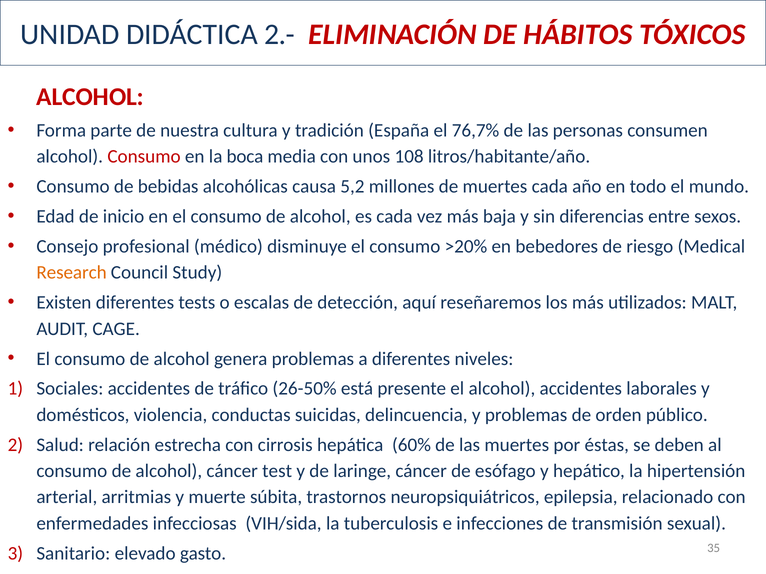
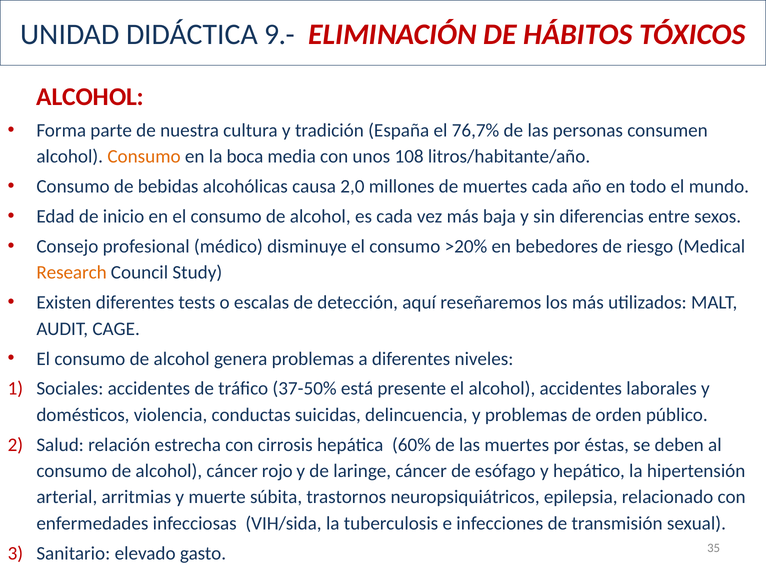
2.-: 2.- -> 9.-
Consumo at (144, 157) colour: red -> orange
5,2: 5,2 -> 2,0
26-50%: 26-50% -> 37-50%
test: test -> rojo
